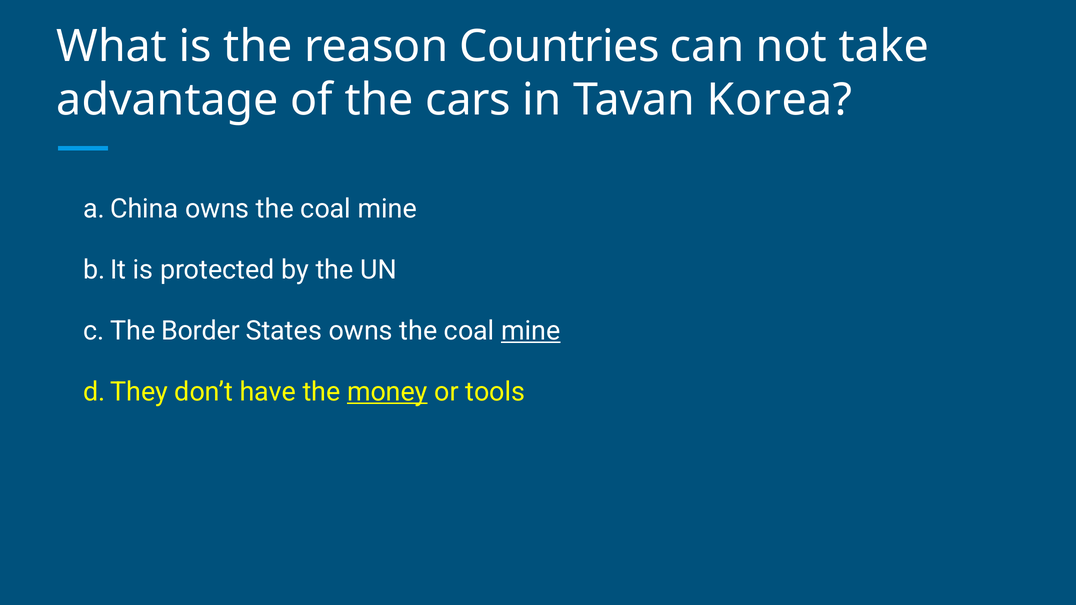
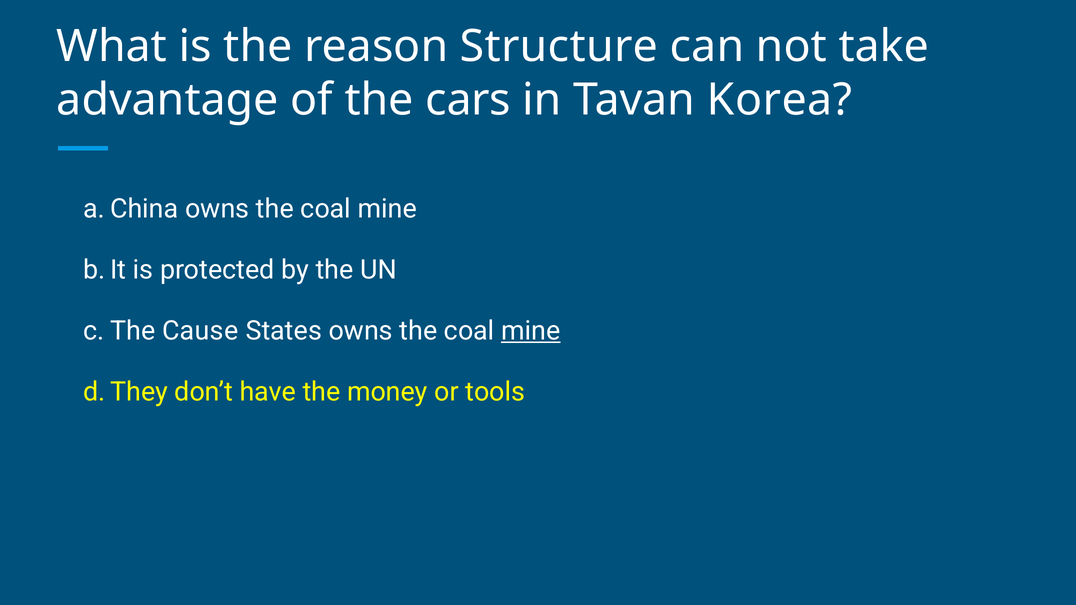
Countries: Countries -> Structure
Border: Border -> Cause
money underline: present -> none
